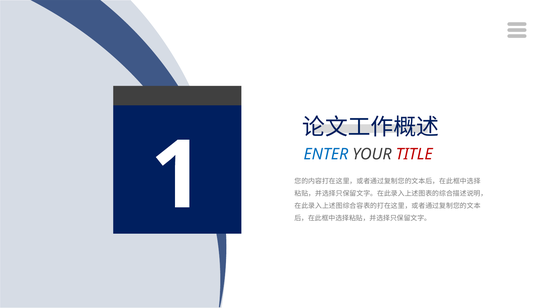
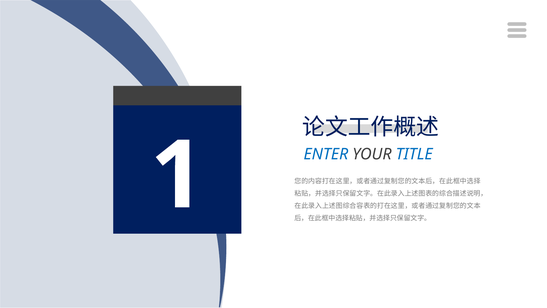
TITLE colour: red -> blue
